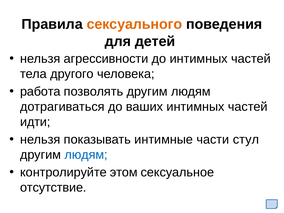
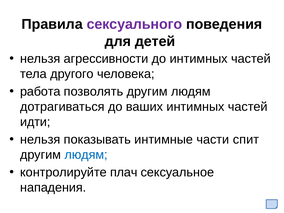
сексуального colour: orange -> purple
стул: стул -> спит
этом: этом -> плач
отсутствие: отсутствие -> нападения
